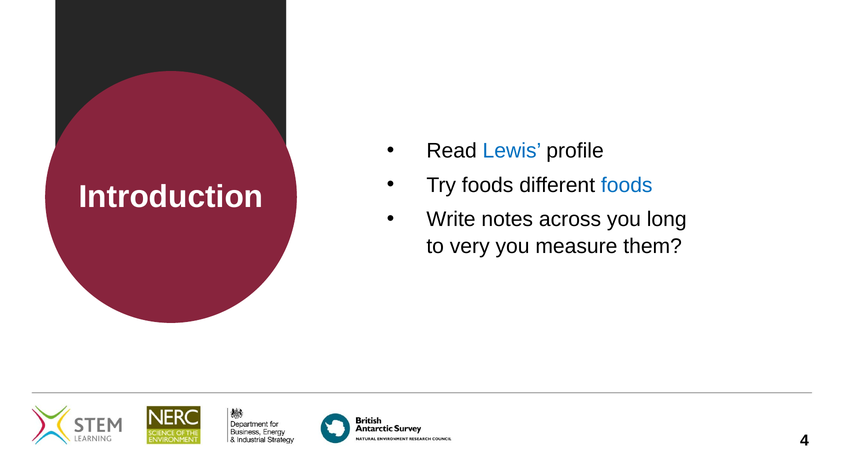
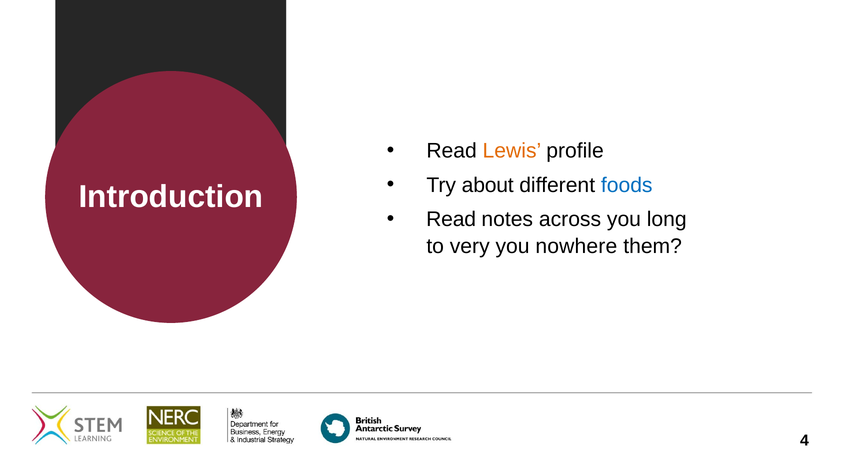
Lewis colour: blue -> orange
Try foods: foods -> about
Write at (451, 219): Write -> Read
measure: measure -> nowhere
